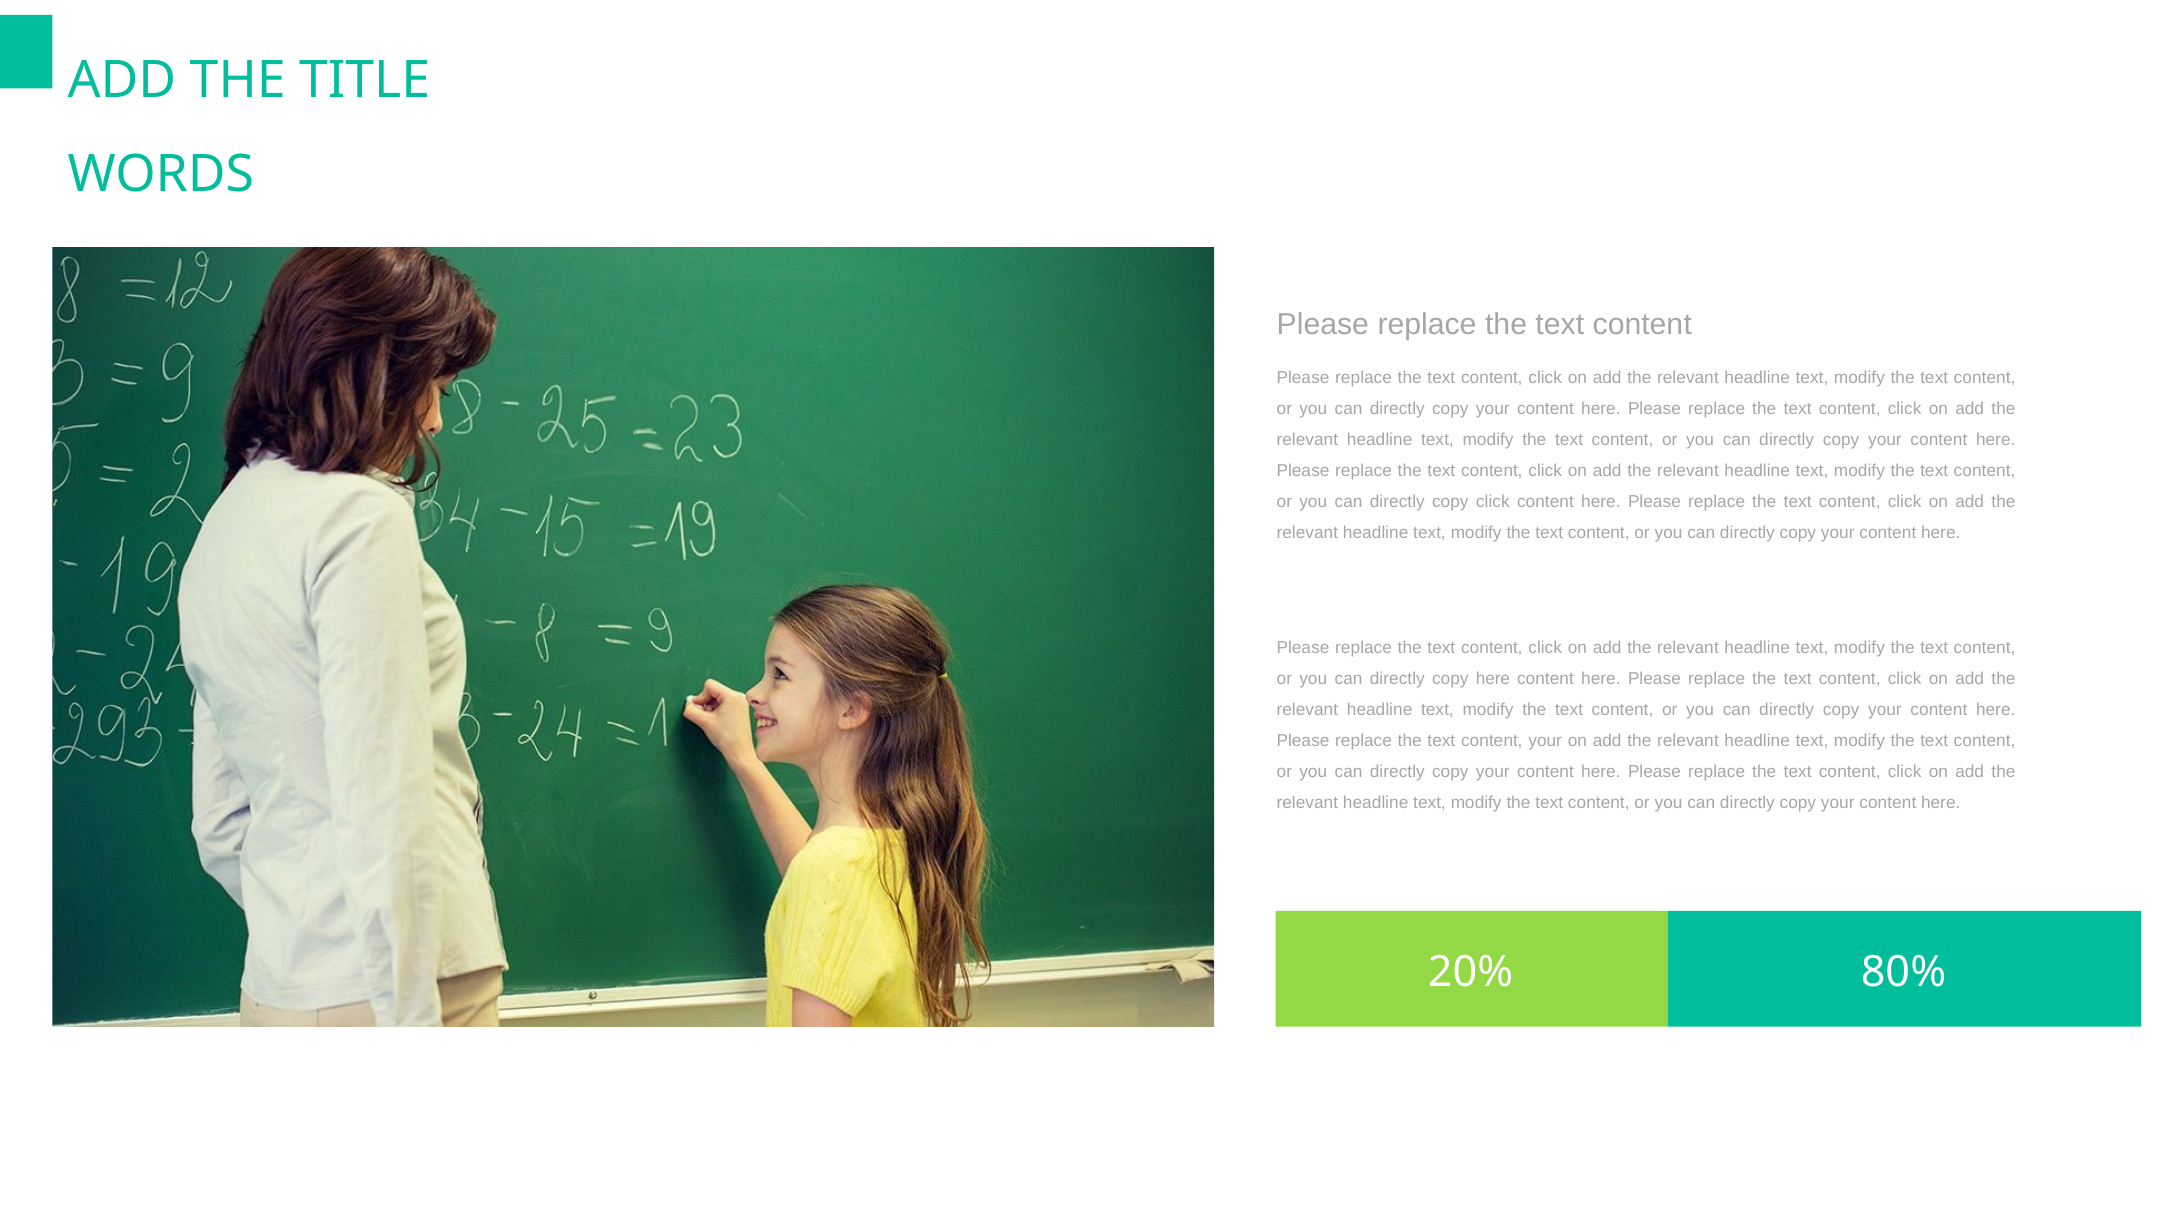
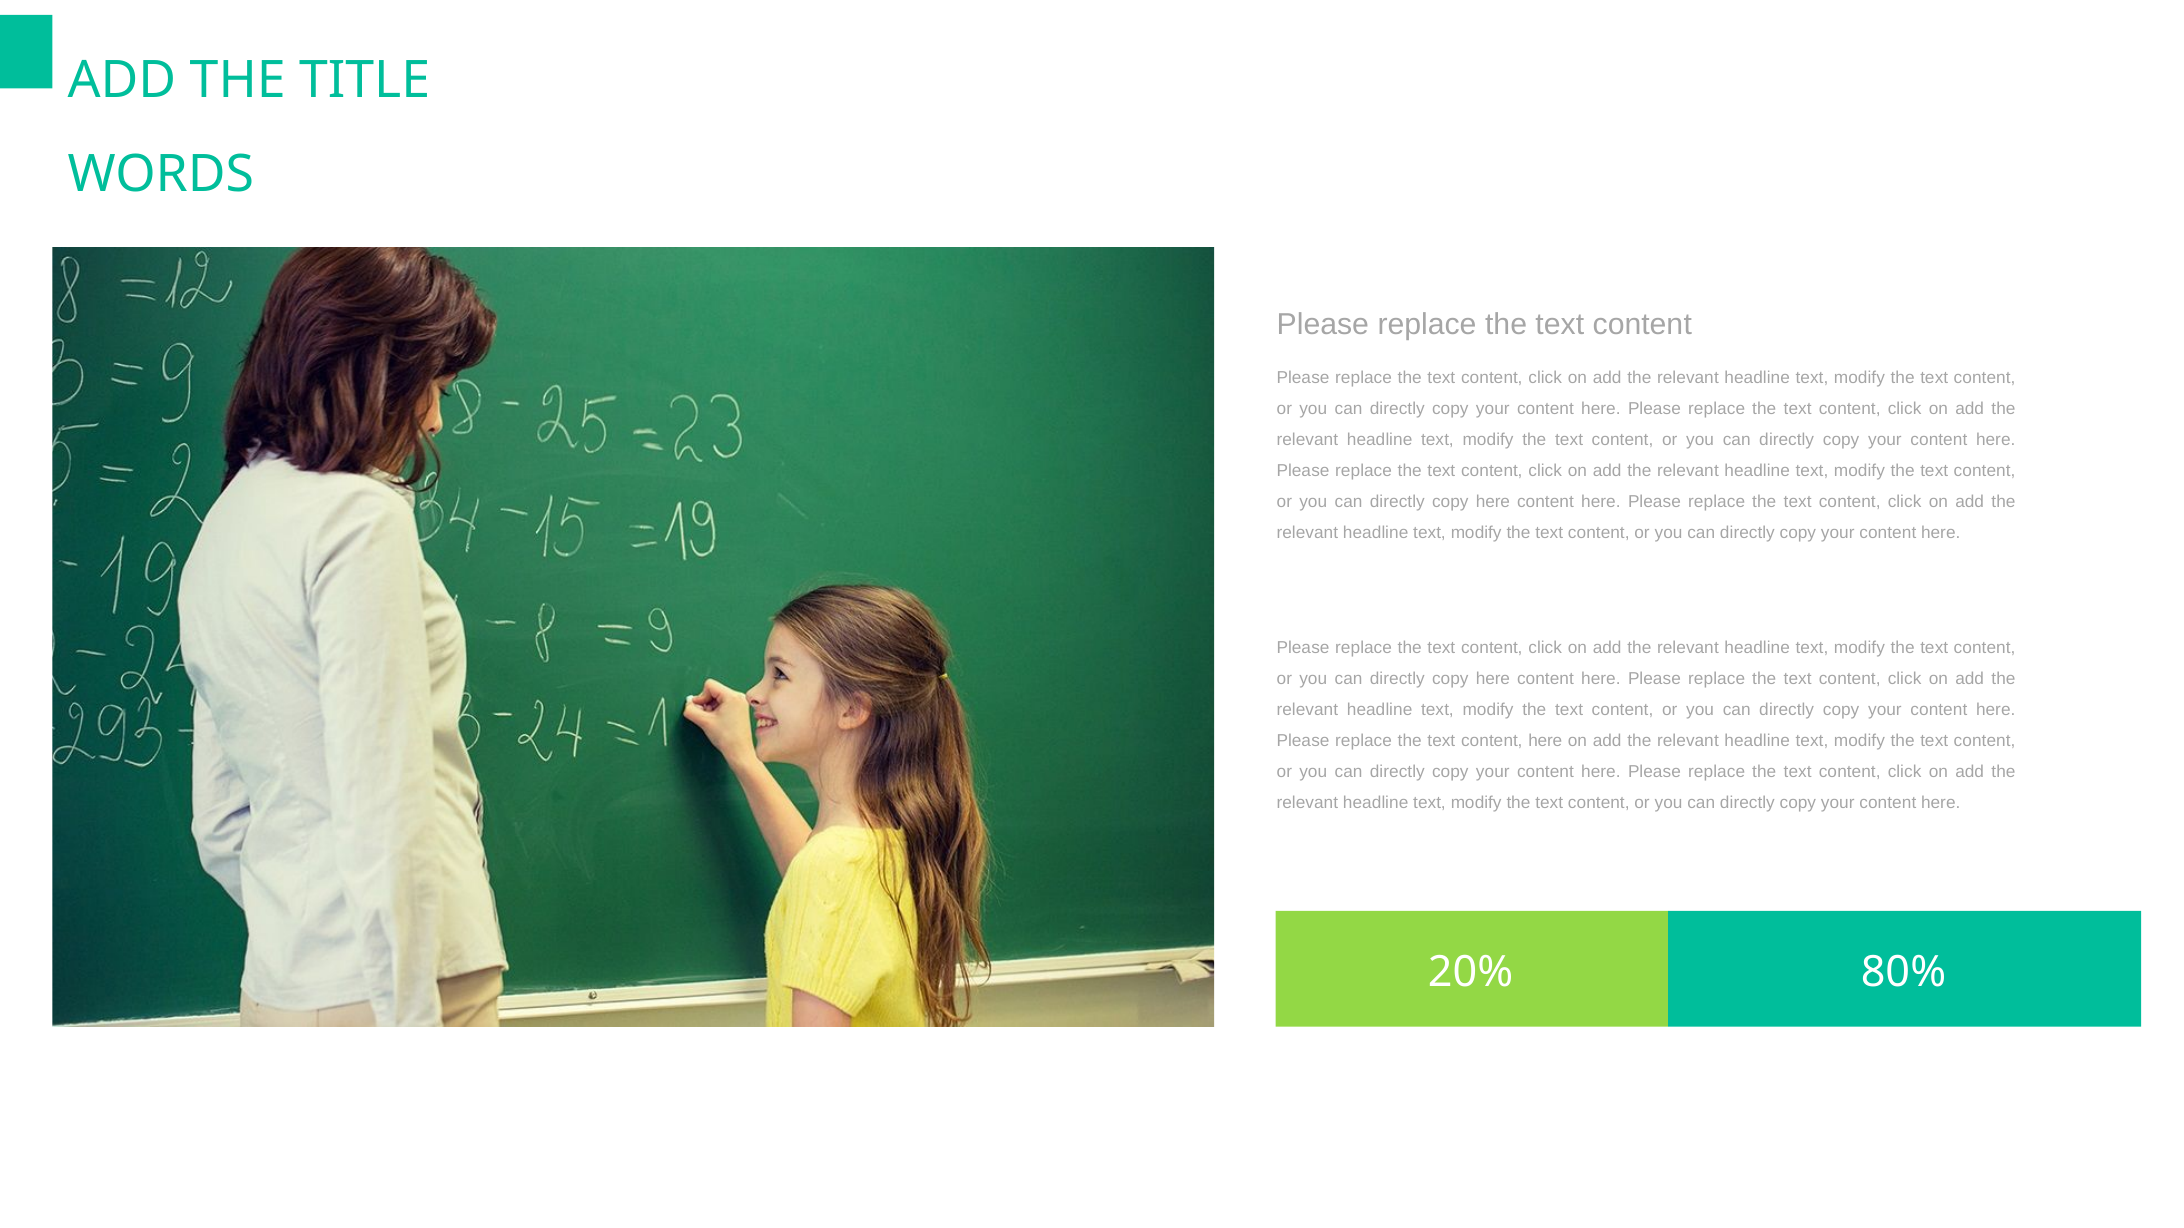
click at (1493, 502): click -> here
text content your: your -> here
